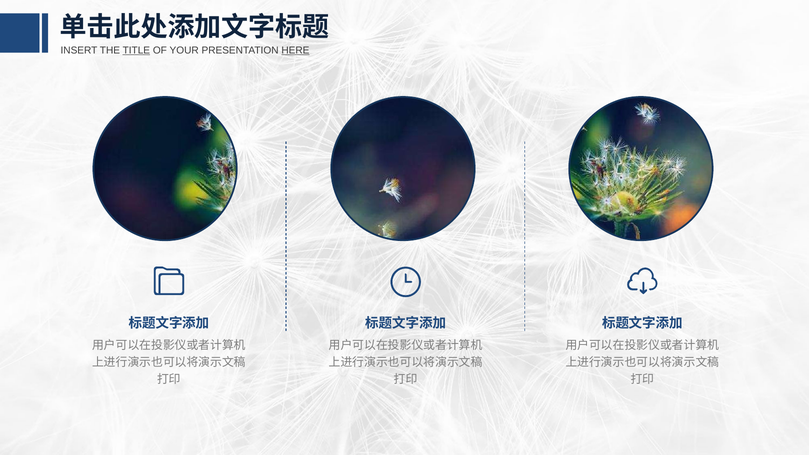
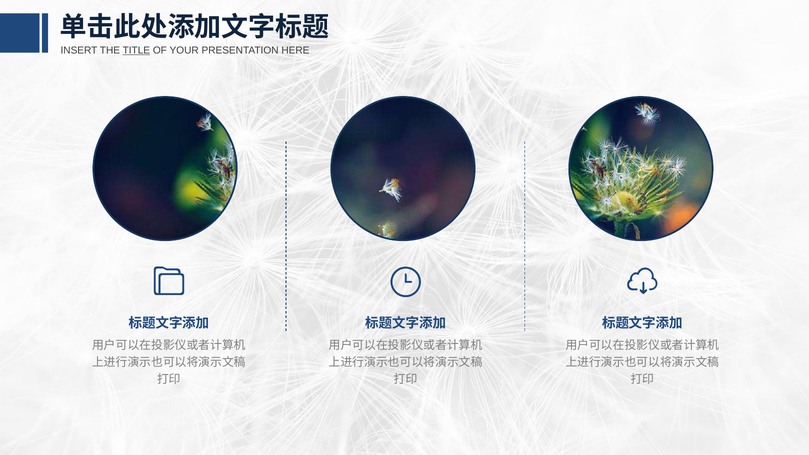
HERE underline: present -> none
